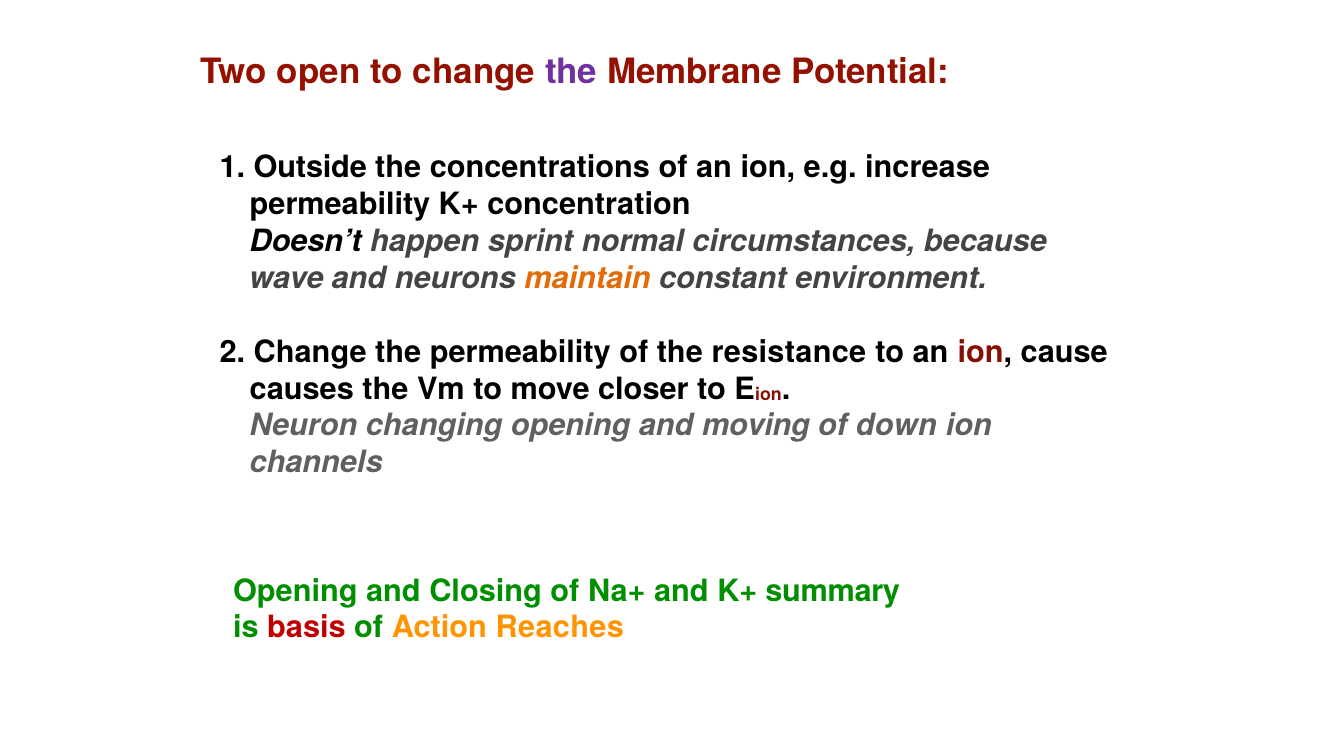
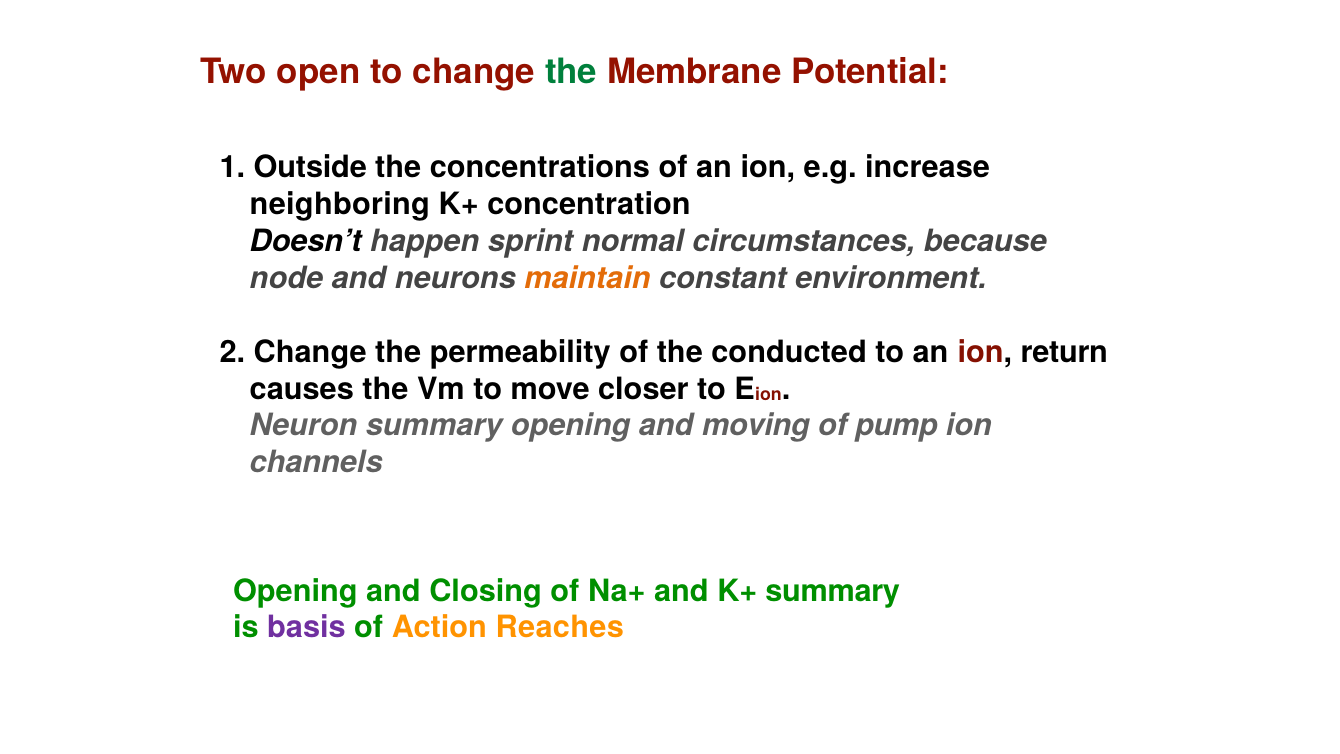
the at (571, 72) colour: purple -> green
permeability at (340, 205): permeability -> neighboring
wave: wave -> node
resistance: resistance -> conducted
cause: cause -> return
Neuron changing: changing -> summary
down: down -> pump
basis colour: red -> purple
